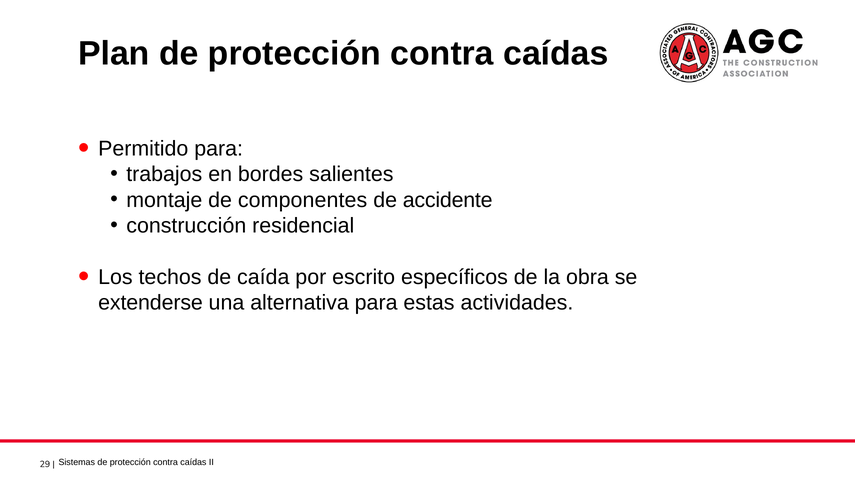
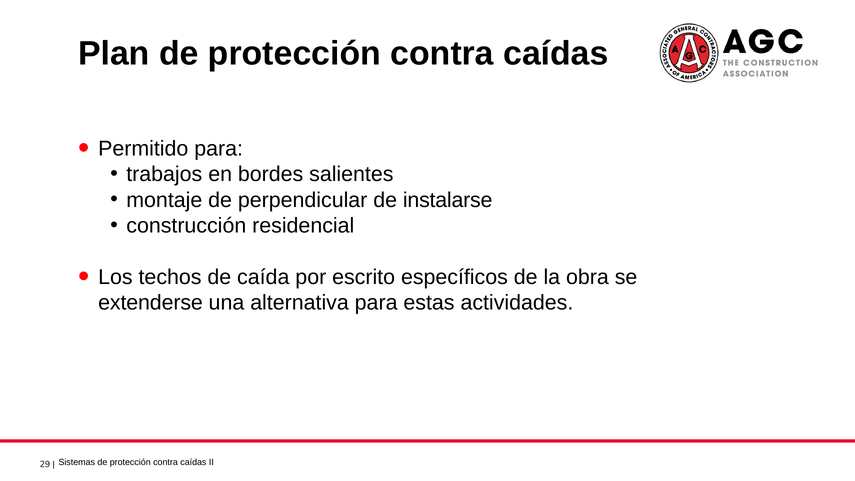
componentes: componentes -> perpendicular
accidente: accidente -> instalarse
